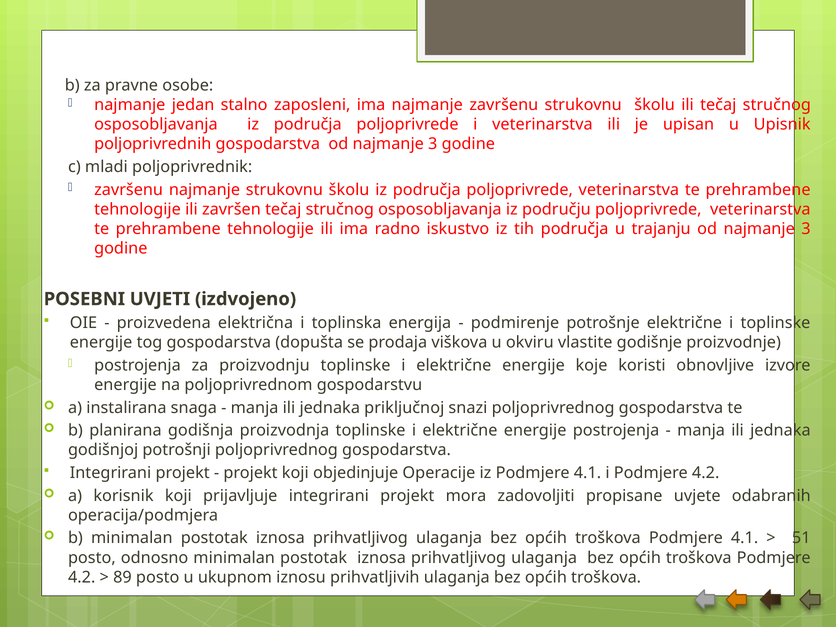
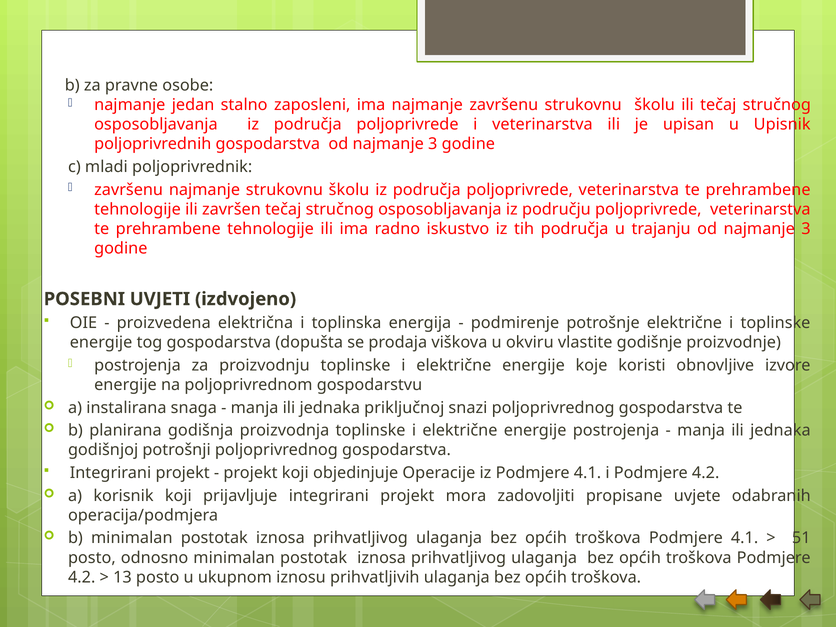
89: 89 -> 13
